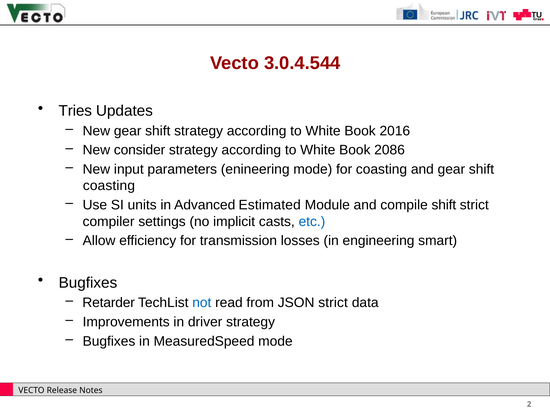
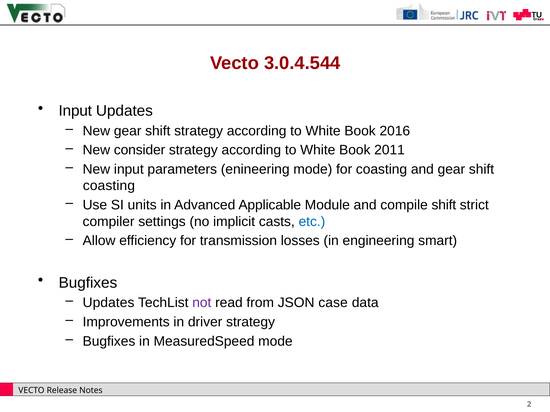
Tries at (75, 111): Tries -> Input
2086: 2086 -> 2011
Estimated: Estimated -> Applicable
Retarder at (109, 303): Retarder -> Updates
not colour: blue -> purple
JSON strict: strict -> case
